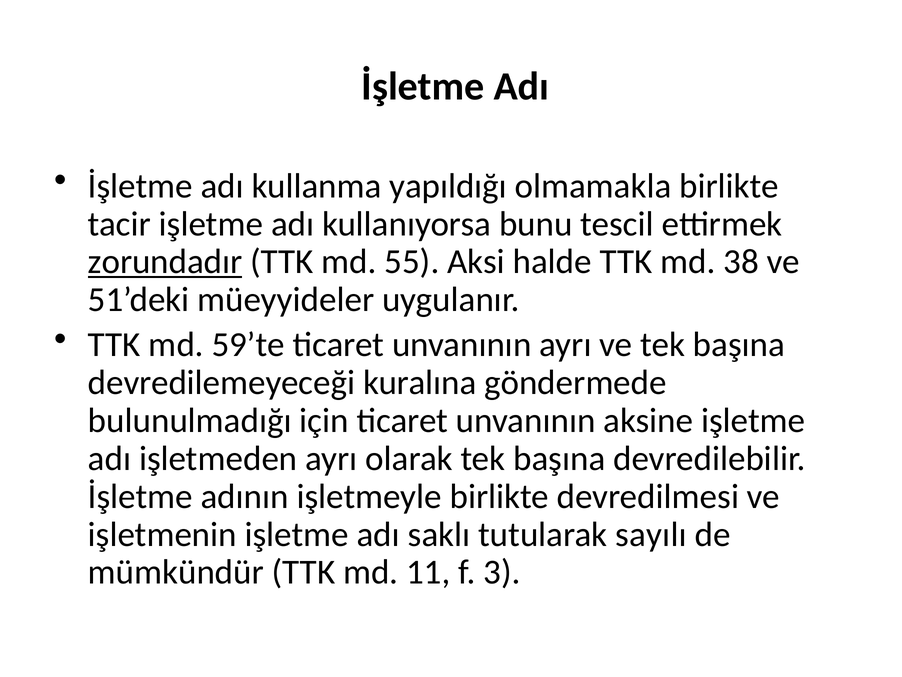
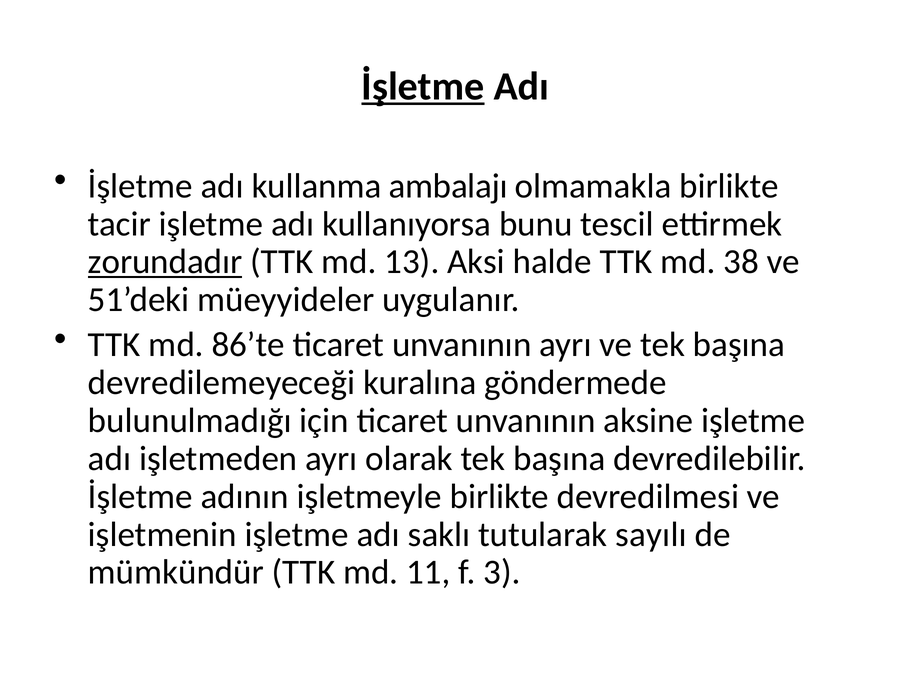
İşletme at (423, 86) underline: none -> present
yapıldığı: yapıldığı -> ambalajı
55: 55 -> 13
59’te: 59’te -> 86’te
